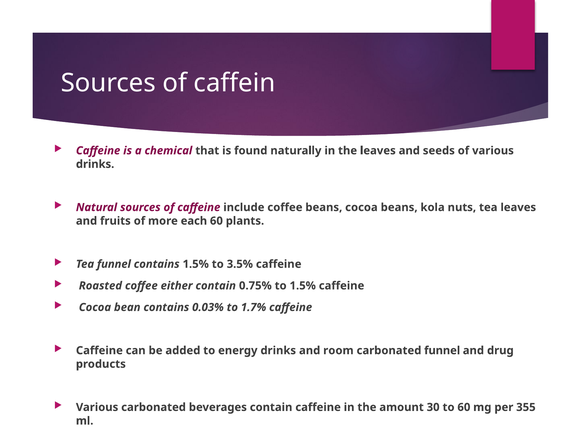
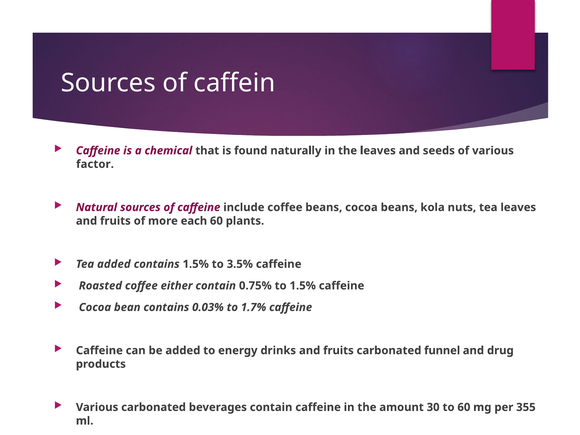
drinks at (95, 164): drinks -> factor
Tea funnel: funnel -> added
drinks and room: room -> fruits
